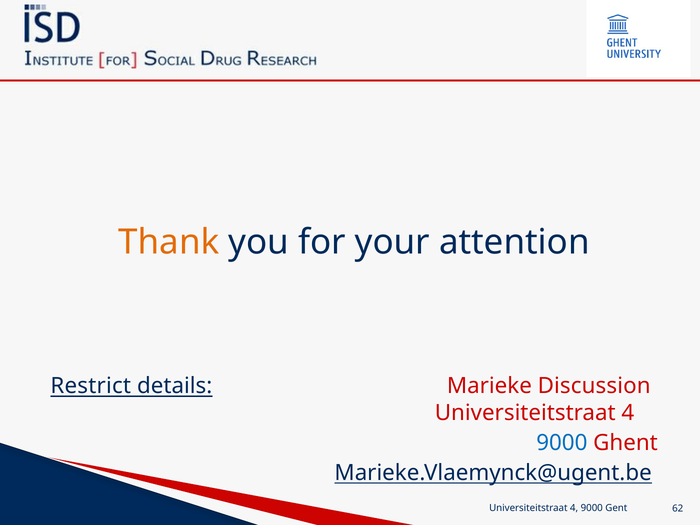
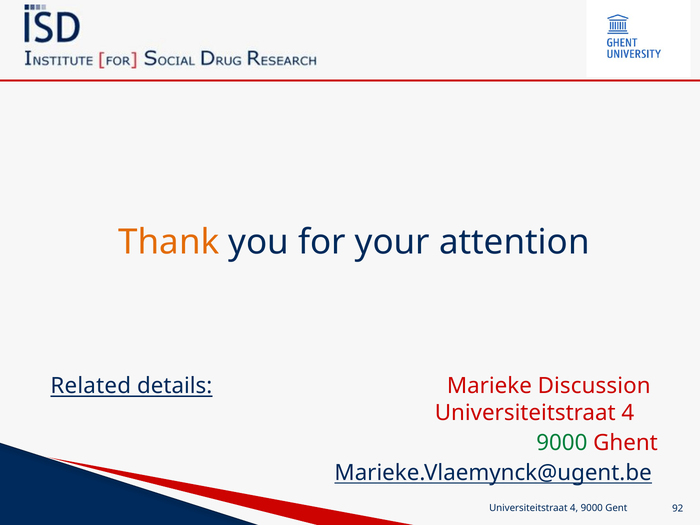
Restrict: Restrict -> Related
9000 at (562, 443) colour: blue -> green
62: 62 -> 92
